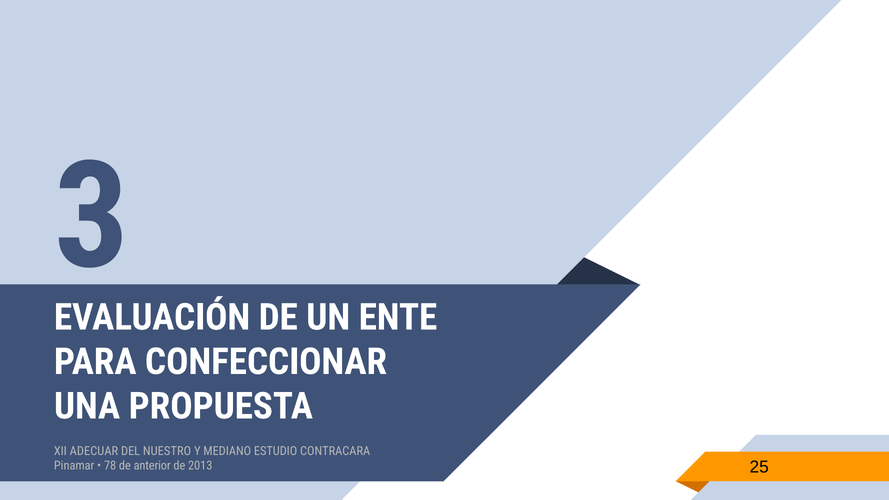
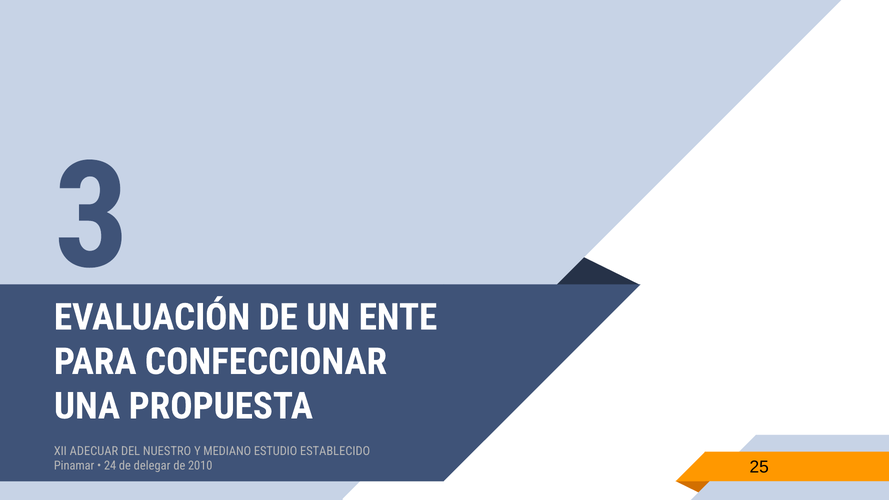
CONTRACARA: CONTRACARA -> ESTABLECIDO
78: 78 -> 24
anterior: anterior -> delegar
2013: 2013 -> 2010
